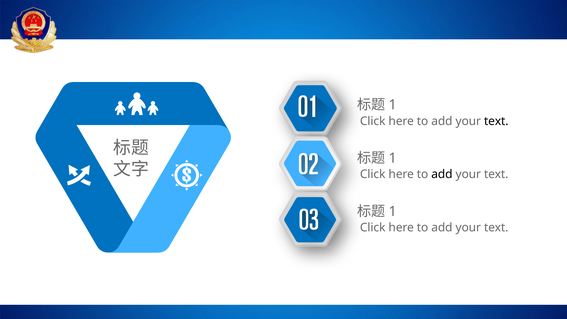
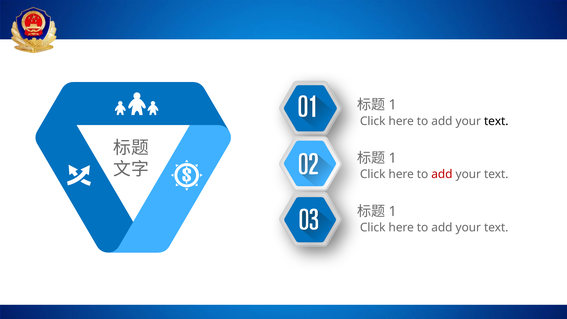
add at (442, 174) colour: black -> red
